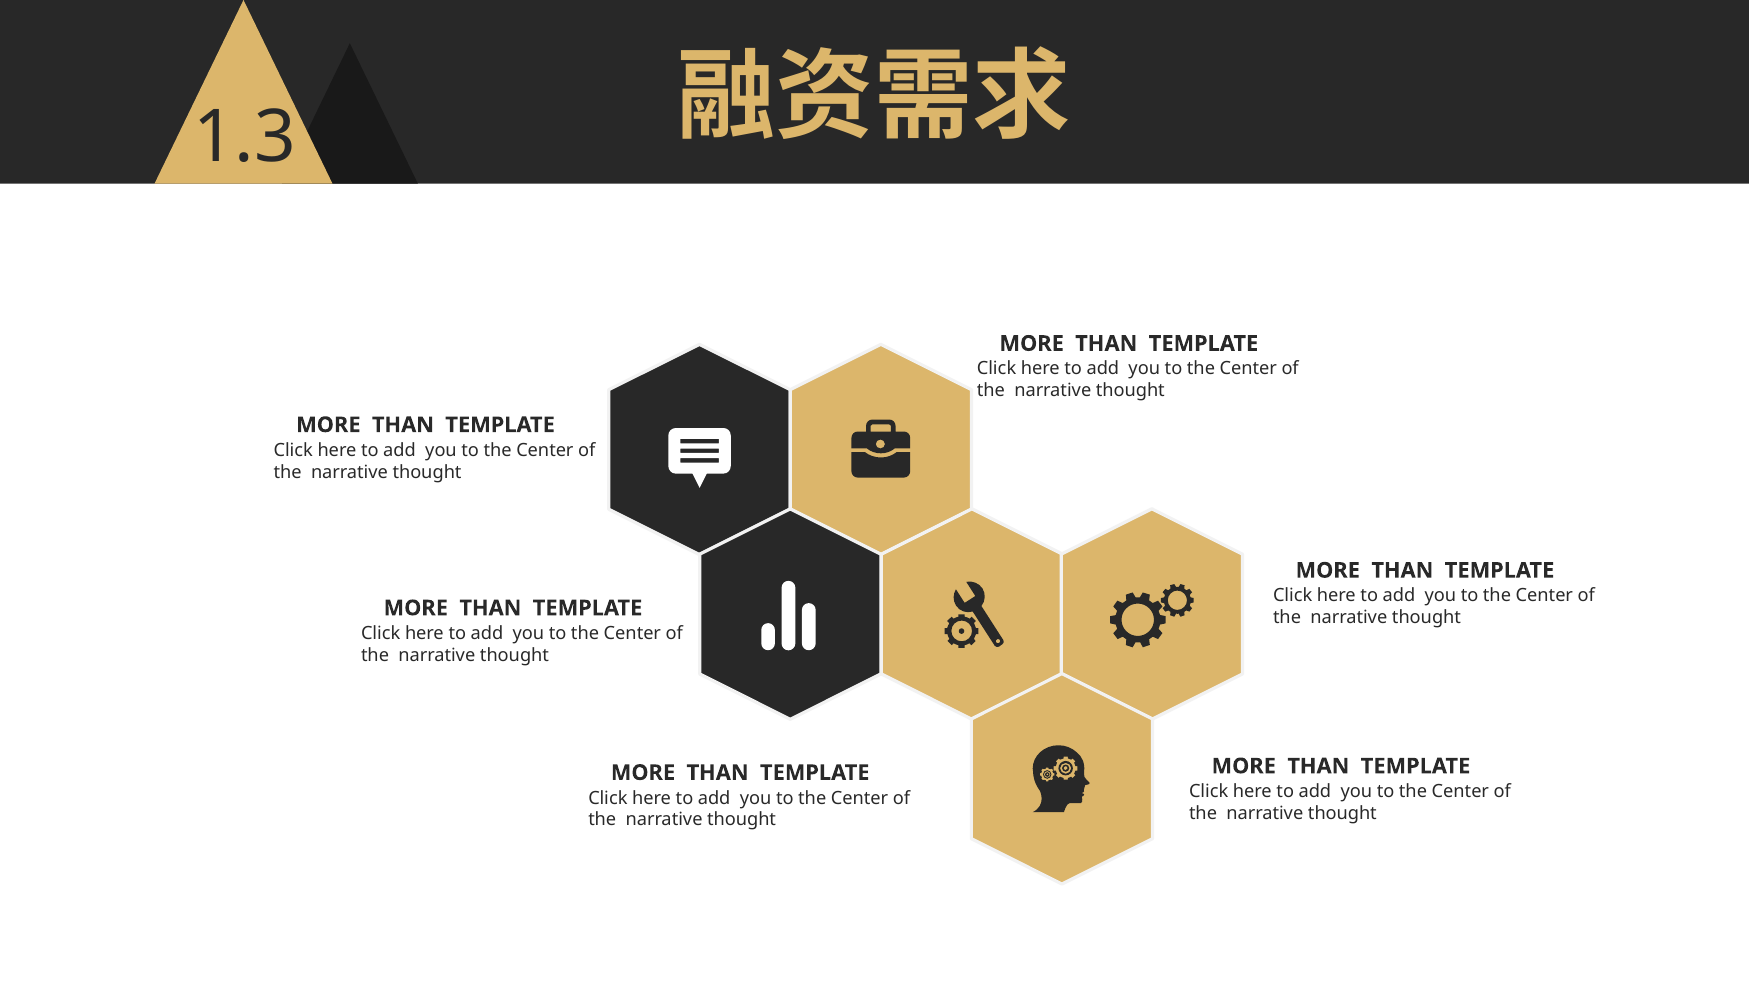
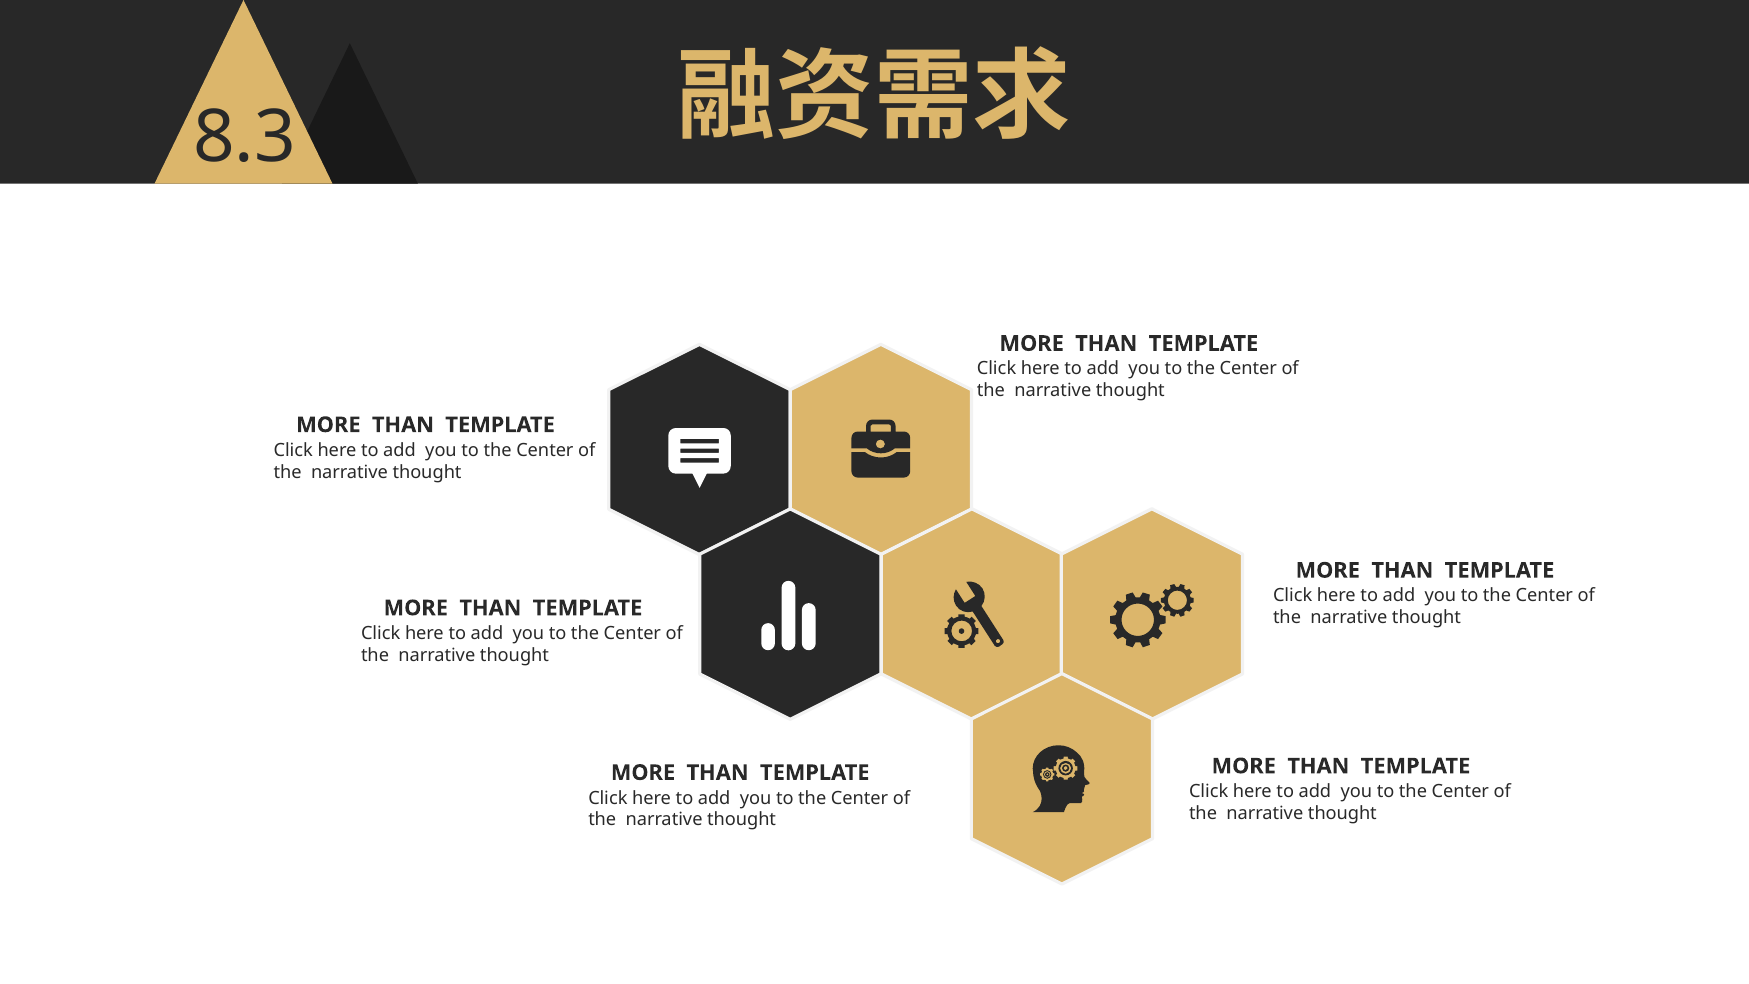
1.3: 1.3 -> 8.3
